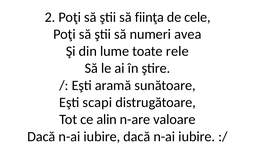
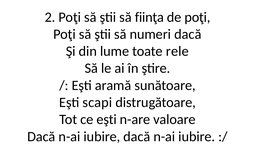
de cele: cele -> poţi
numeri avea: avea -> dacă
ce alin: alin -> eşti
